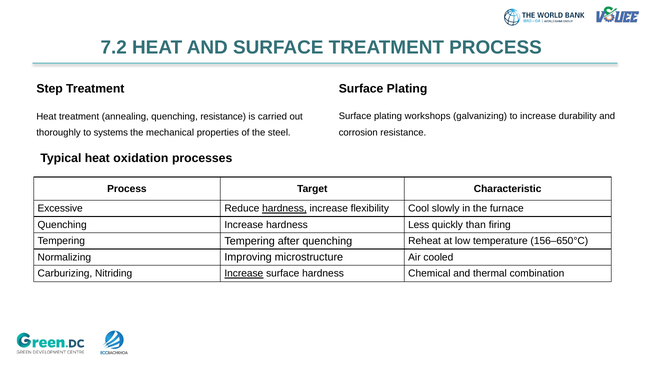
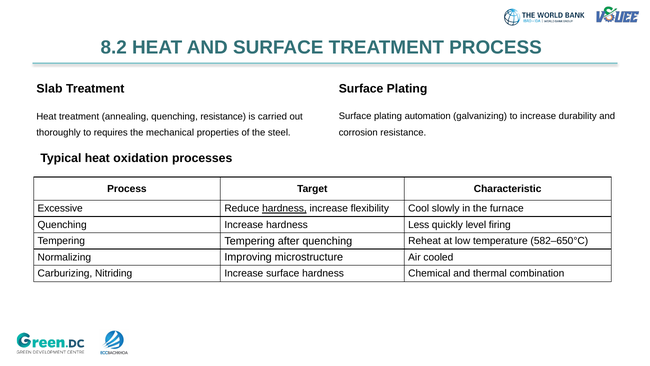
7.2: 7.2 -> 8.2
Step: Step -> Slab
workshops: workshops -> automation
systems: systems -> requires
than: than -> level
156–650°C: 156–650°C -> 582–650°C
Increase at (244, 273) underline: present -> none
